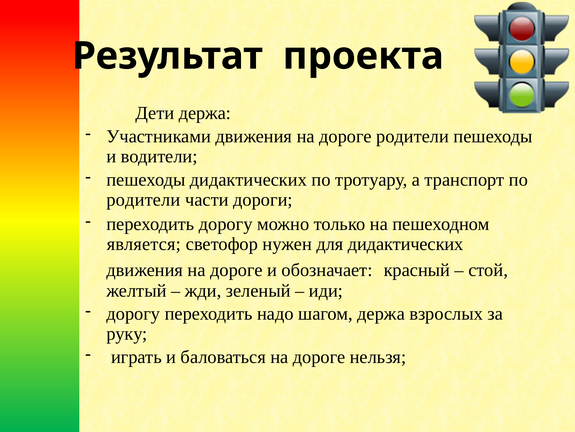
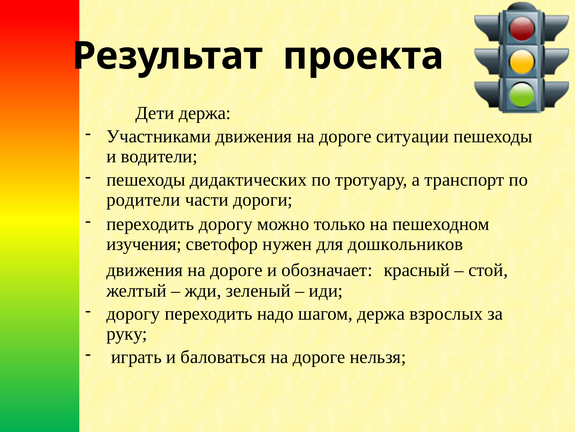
дороге родители: родители -> ситуации
является: является -> изучения
для дидактических: дидактических -> дошкольников
